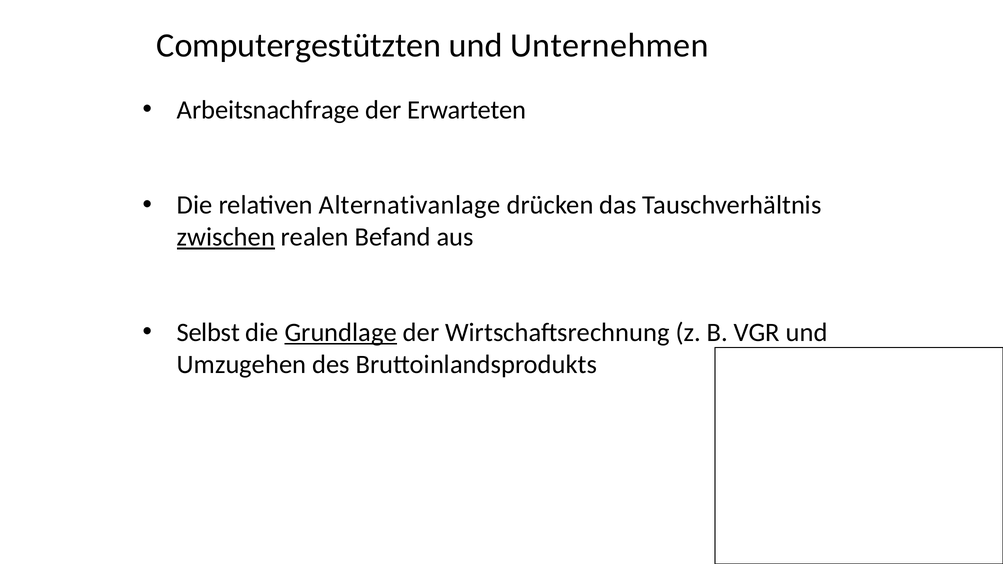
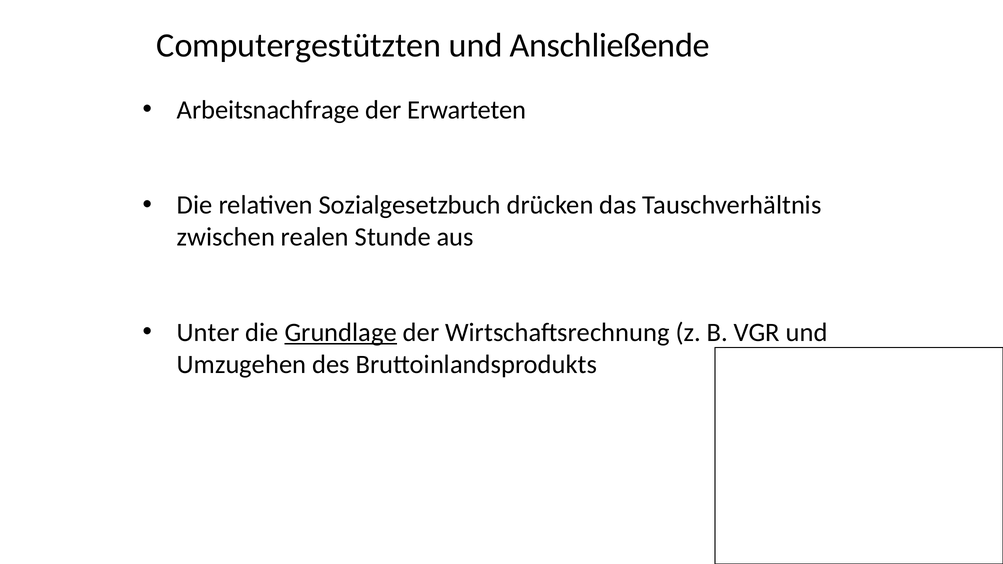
Unternehmen: Unternehmen -> Anschließende
Alternativanlage: Alternativanlage -> Sozialgesetzbuch
zwischen underline: present -> none
Befand: Befand -> Stunde
Selbst: Selbst -> Unter
